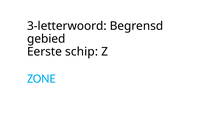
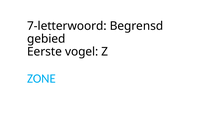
3-letterwoord: 3-letterwoord -> 7-letterwoord
schip: schip -> vogel
